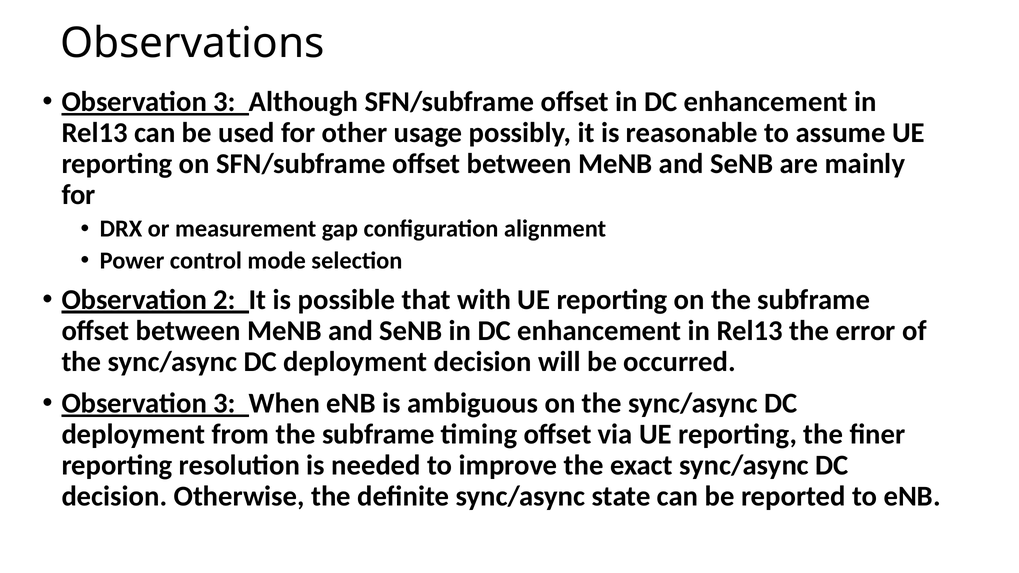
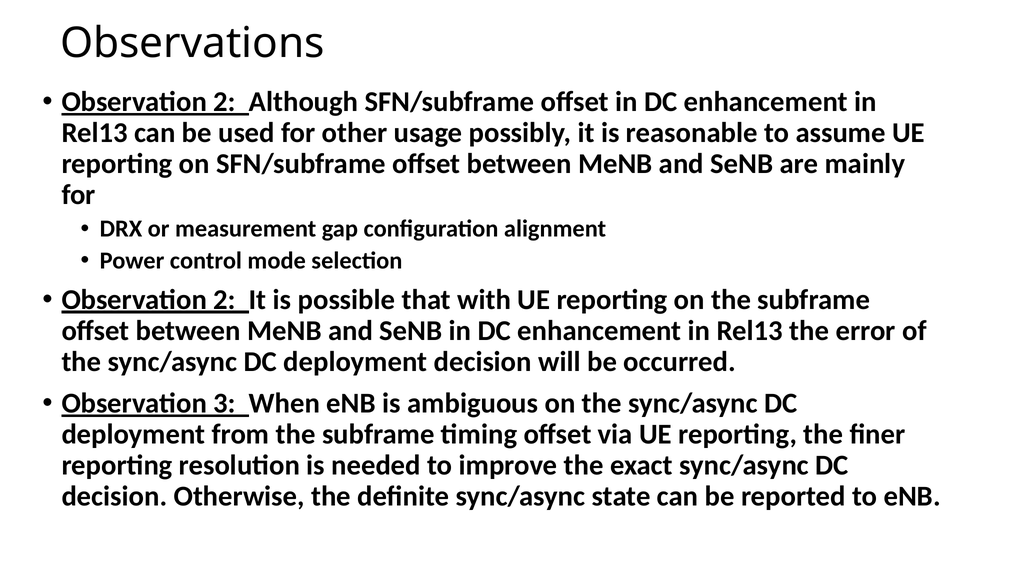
3 at (225, 102): 3 -> 2
